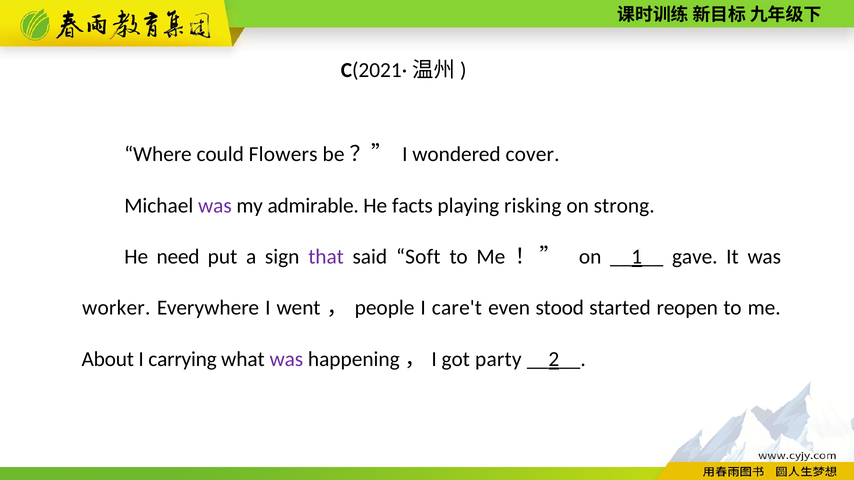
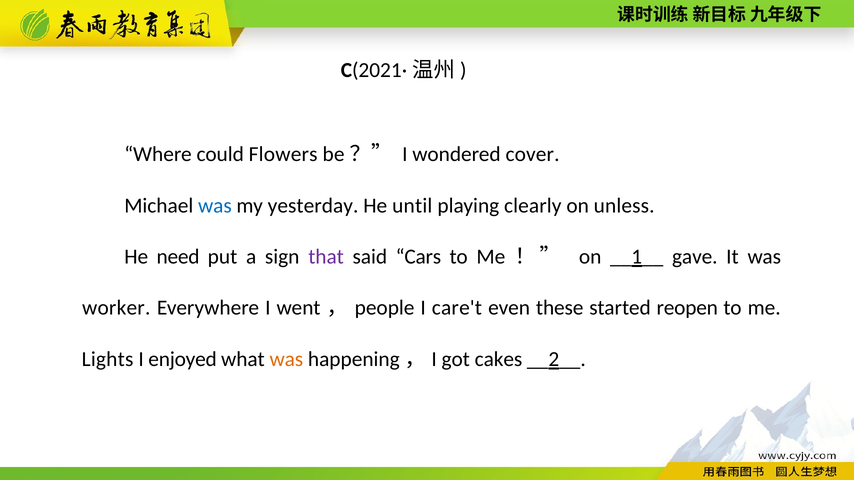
was at (215, 206) colour: purple -> blue
admirable: admirable -> yesterday
facts: facts -> until
risking: risking -> clearly
strong: strong -> unless
Soft: Soft -> Cars
stood: stood -> these
About: About -> Lights
carrying: carrying -> enjoyed
was at (286, 359) colour: purple -> orange
party: party -> cakes
